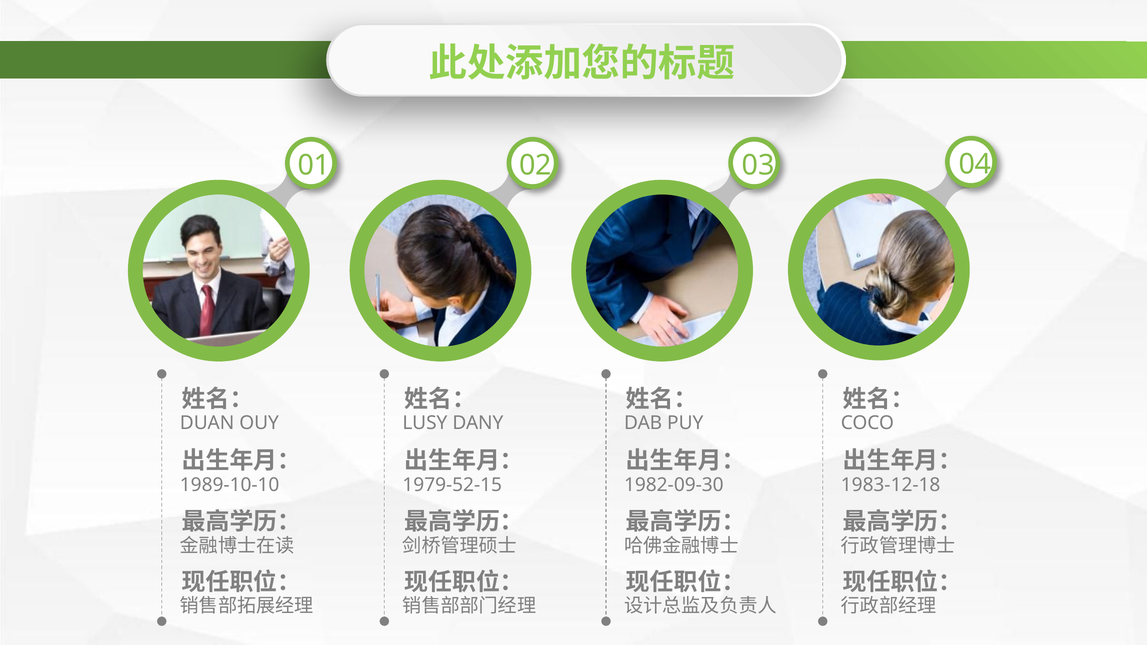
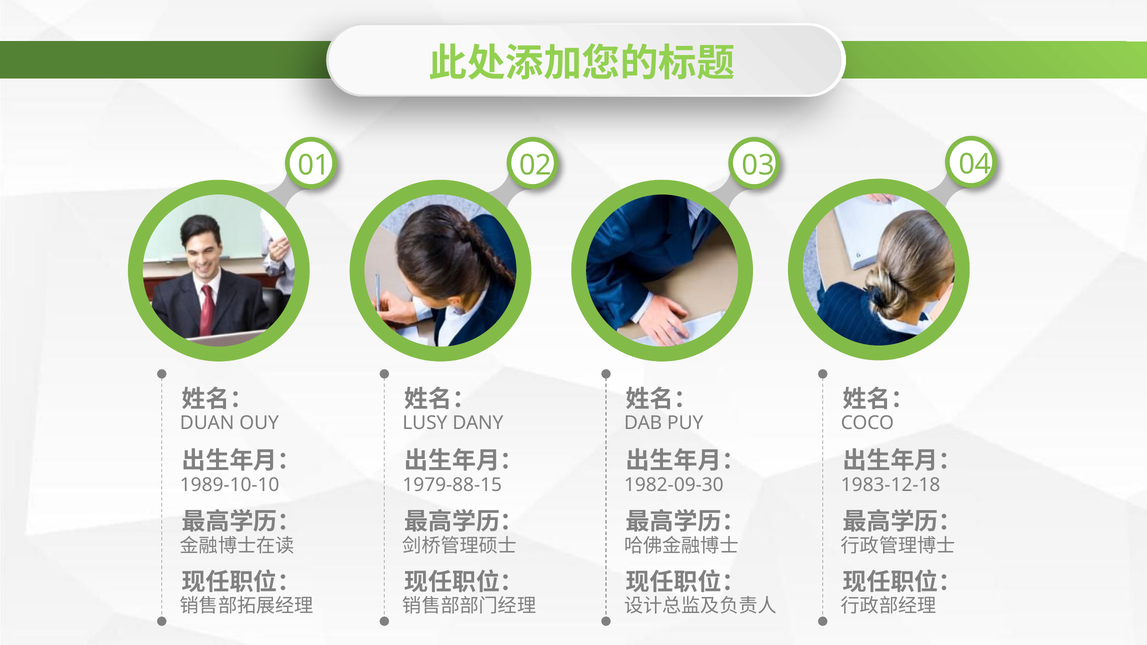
1979-52-15: 1979-52-15 -> 1979-88-15
